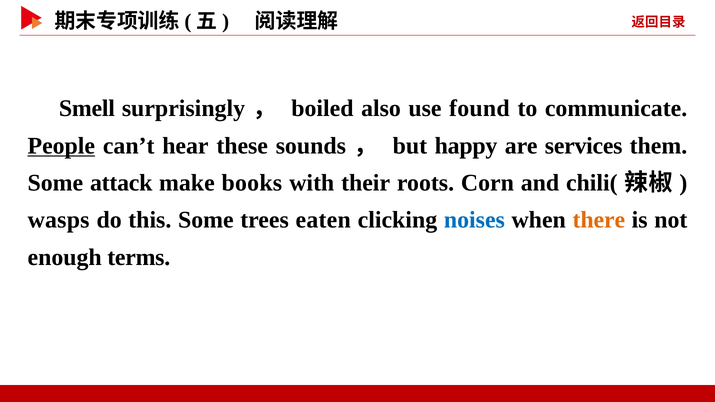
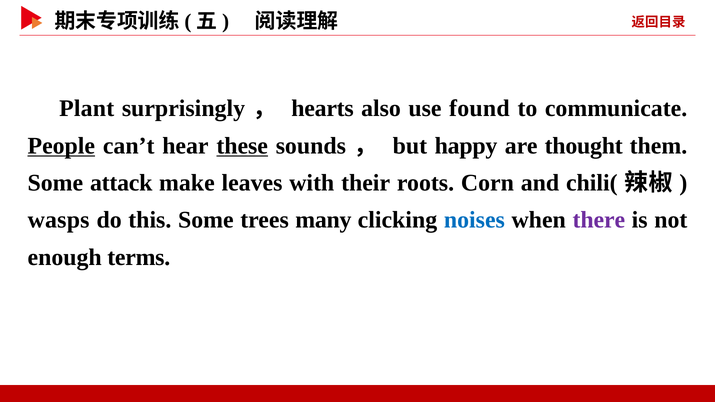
Smell: Smell -> Plant
boiled: boiled -> hearts
these underline: none -> present
services: services -> thought
books: books -> leaves
eaten: eaten -> many
there colour: orange -> purple
